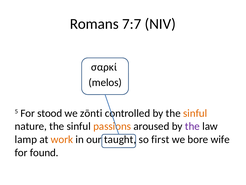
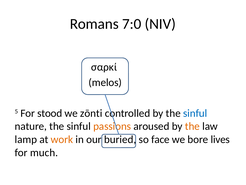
7:7: 7:7 -> 7:0
sinful at (195, 113) colour: orange -> blue
the at (192, 126) colour: purple -> orange
taught: taught -> buried
first: first -> face
wife: wife -> lives
found: found -> much
